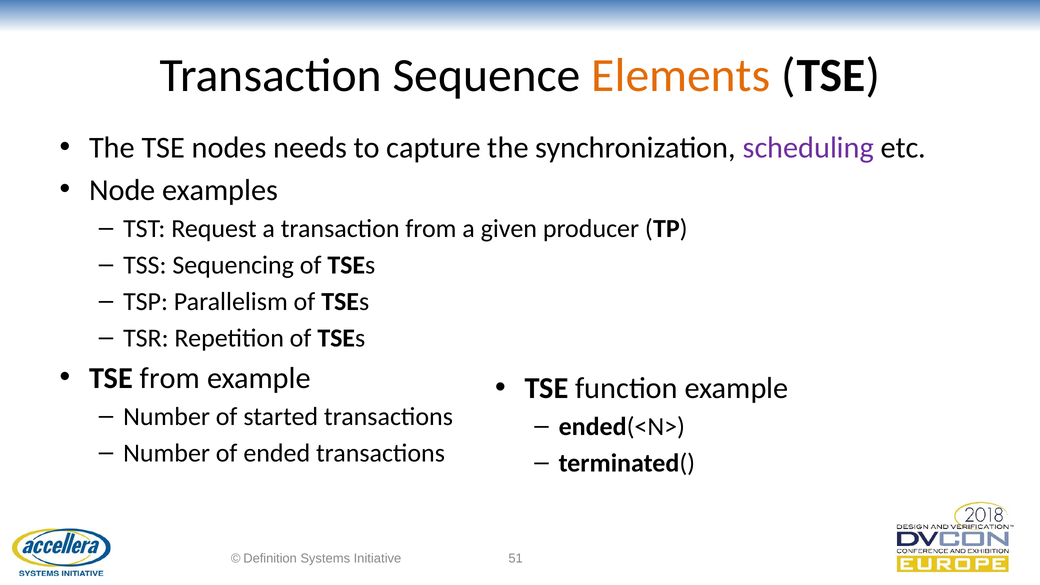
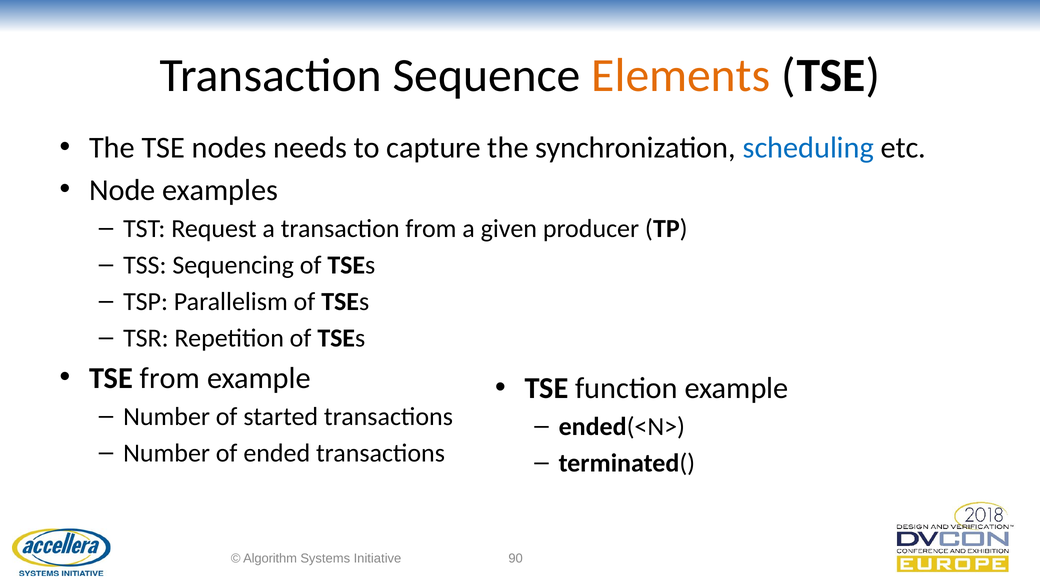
scheduling colour: purple -> blue
Definition: Definition -> Algorithm
51: 51 -> 90
